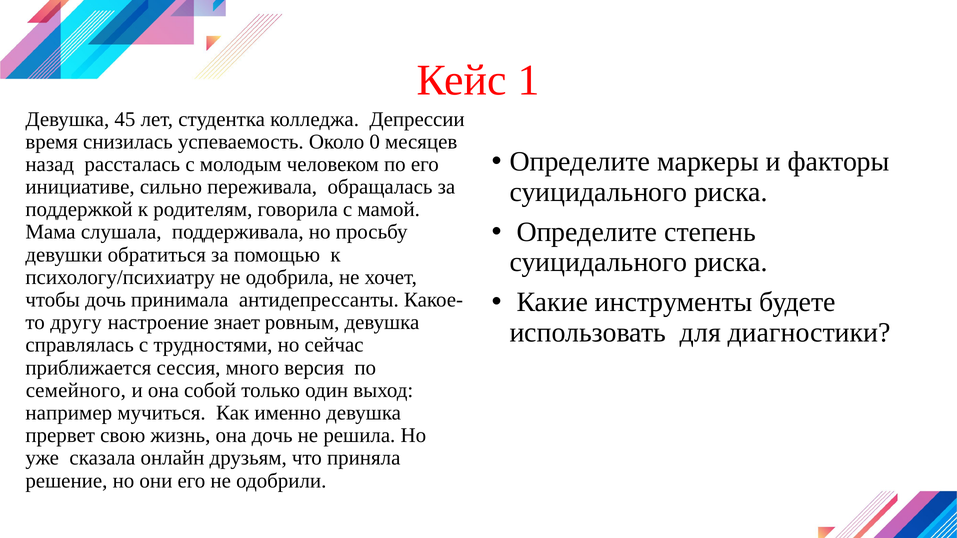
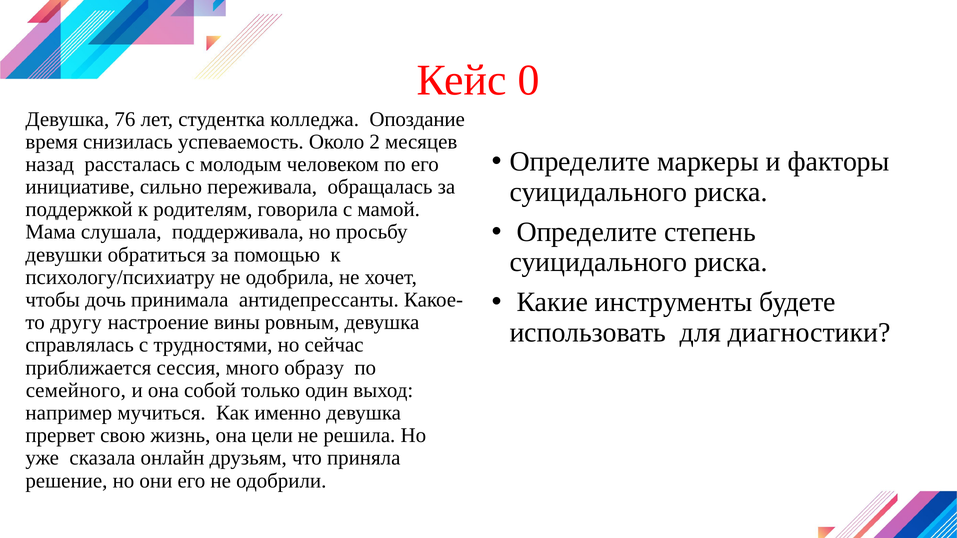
1: 1 -> 0
45: 45 -> 76
Депрессии: Депрессии -> Опоздание
0: 0 -> 2
знает: знает -> вины
версия: версия -> образу
она дочь: дочь -> цели
